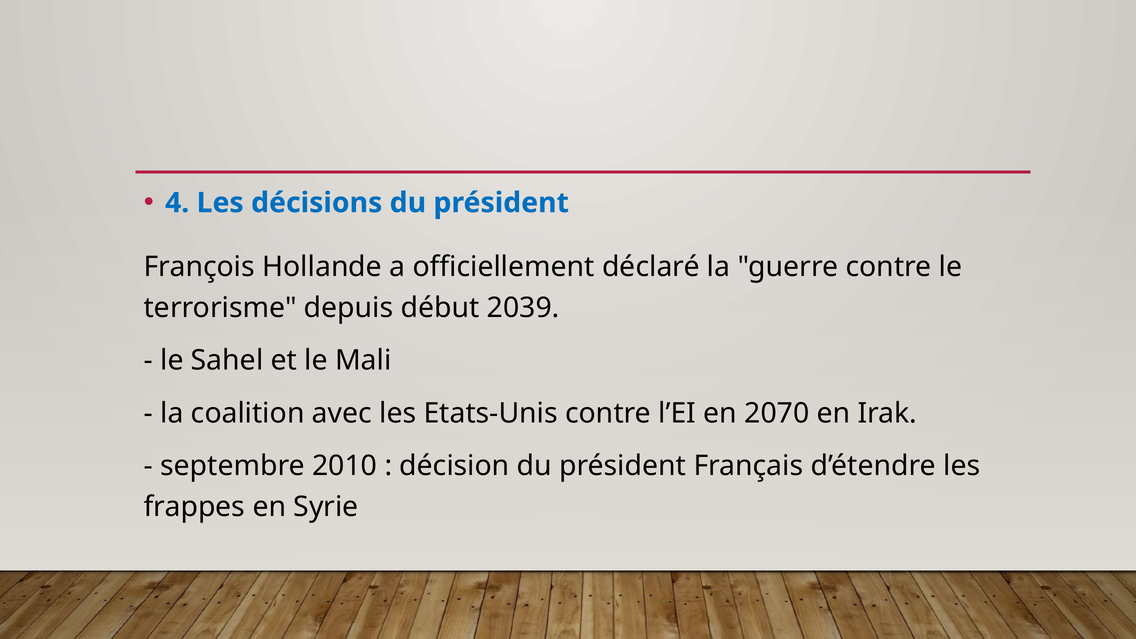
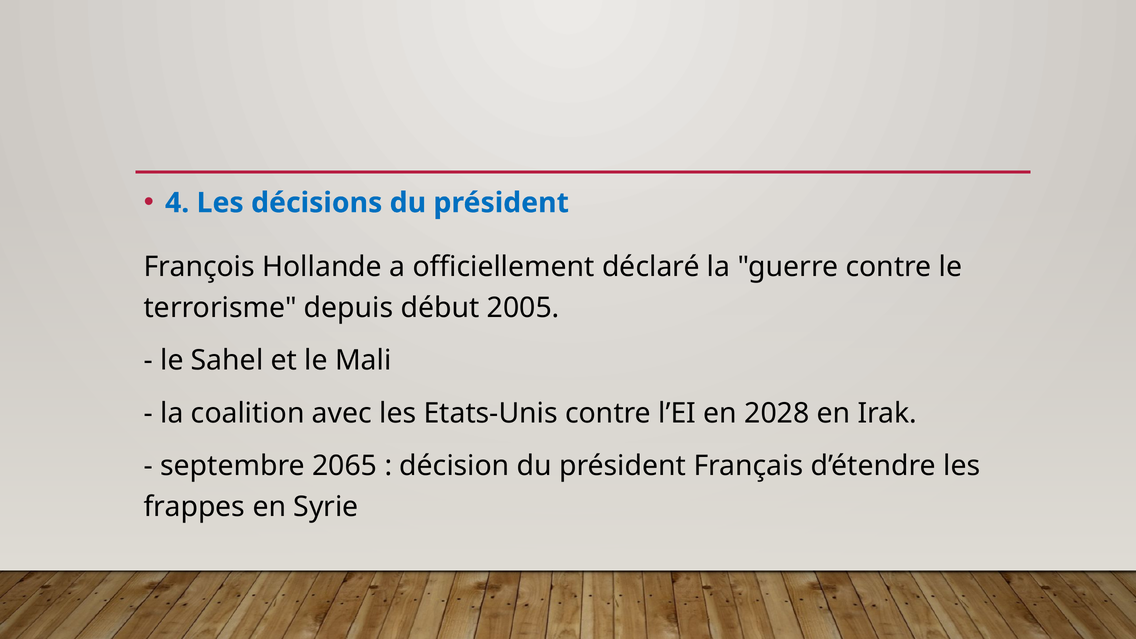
2039: 2039 -> 2005
2070: 2070 -> 2028
2010: 2010 -> 2065
